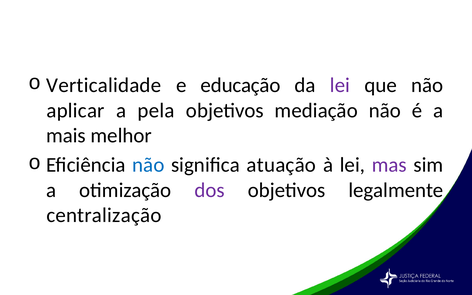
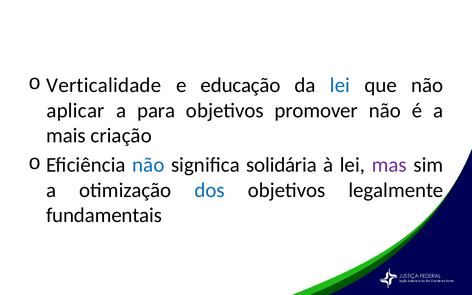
lei at (340, 85) colour: purple -> blue
pela: pela -> para
mediação: mediação -> promover
melhor: melhor -> criação
atuação: atuação -> solidária
dos colour: purple -> blue
centralização: centralização -> fundamentais
